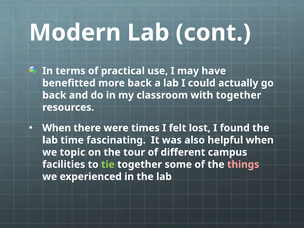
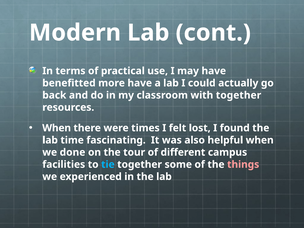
more back: back -> have
topic: topic -> done
tie colour: light green -> light blue
